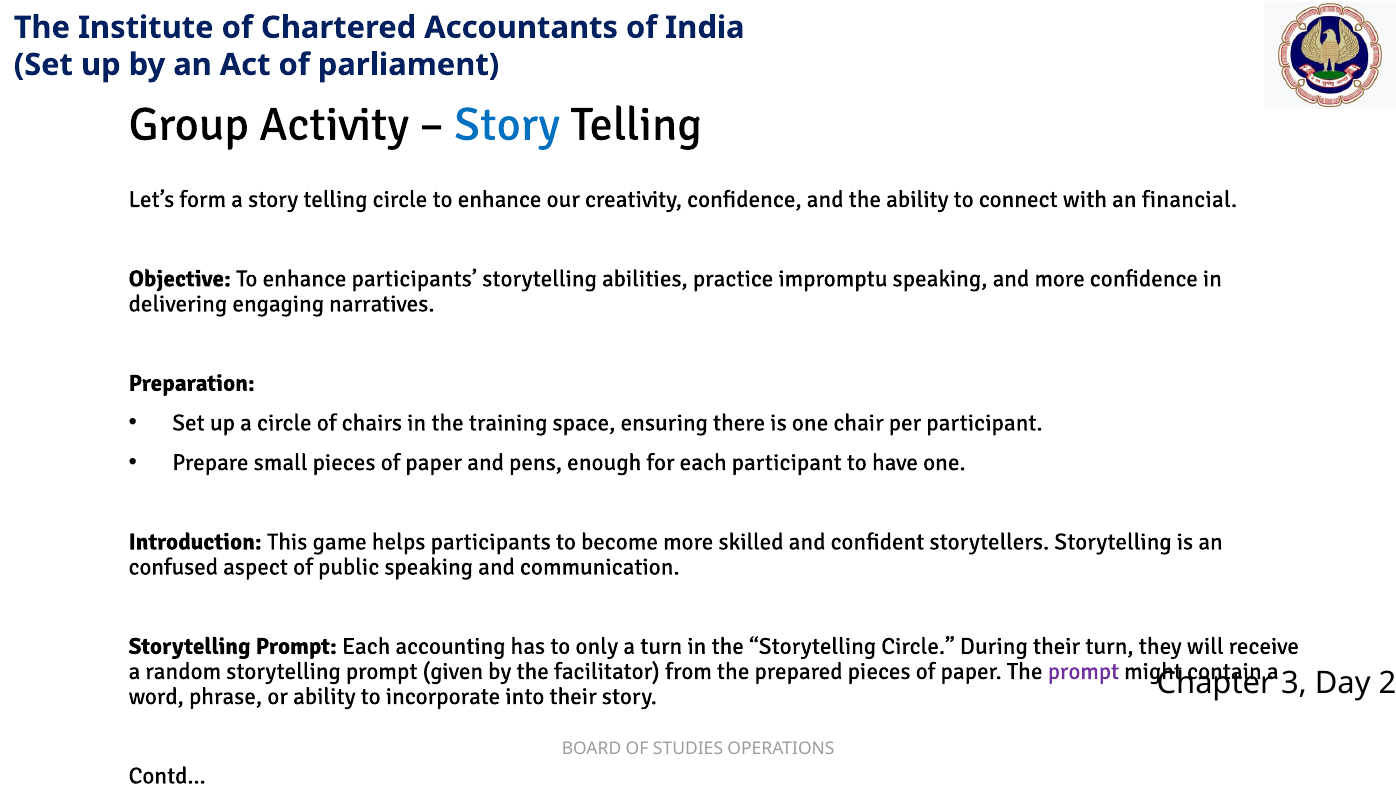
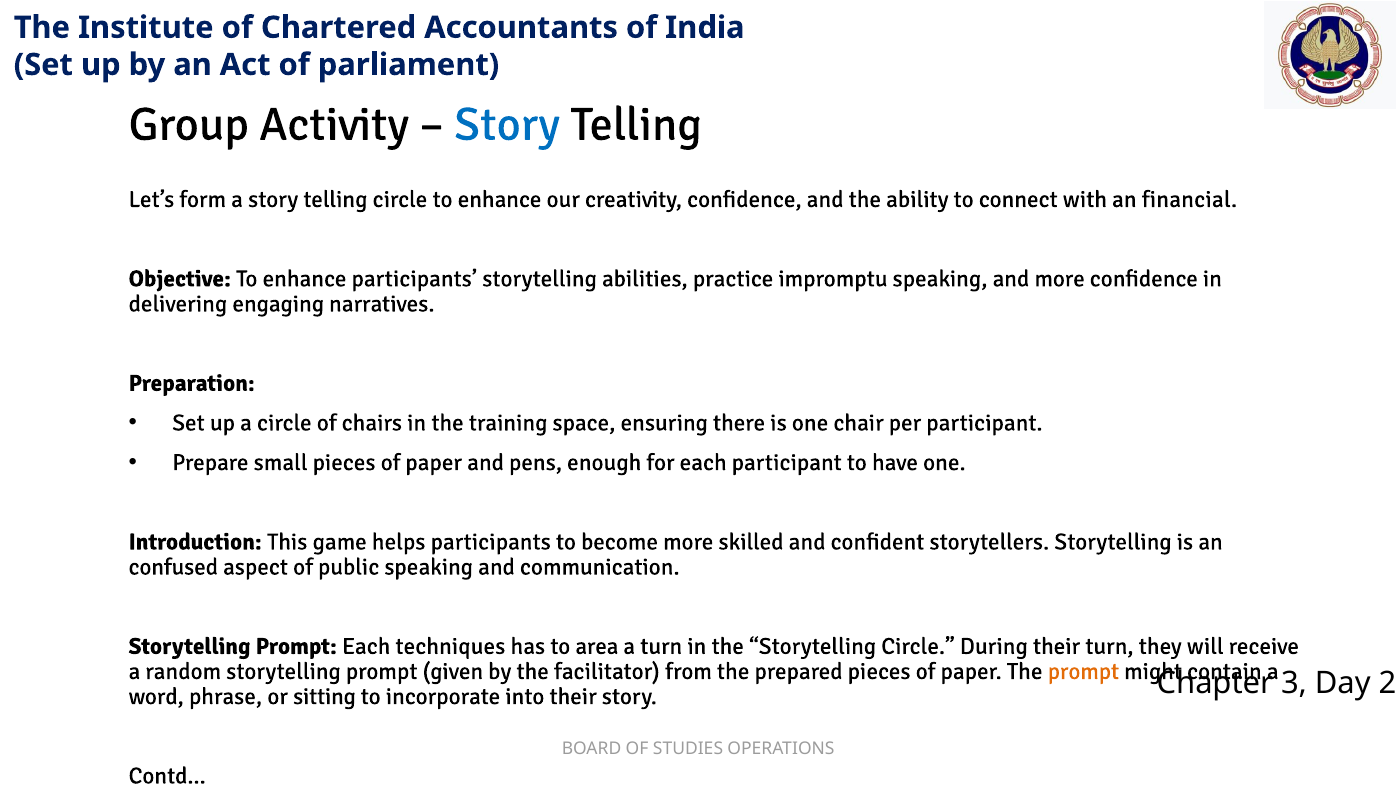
accounting: accounting -> techniques
only: only -> area
prompt at (1083, 672) colour: purple -> orange
or ability: ability -> sitting
